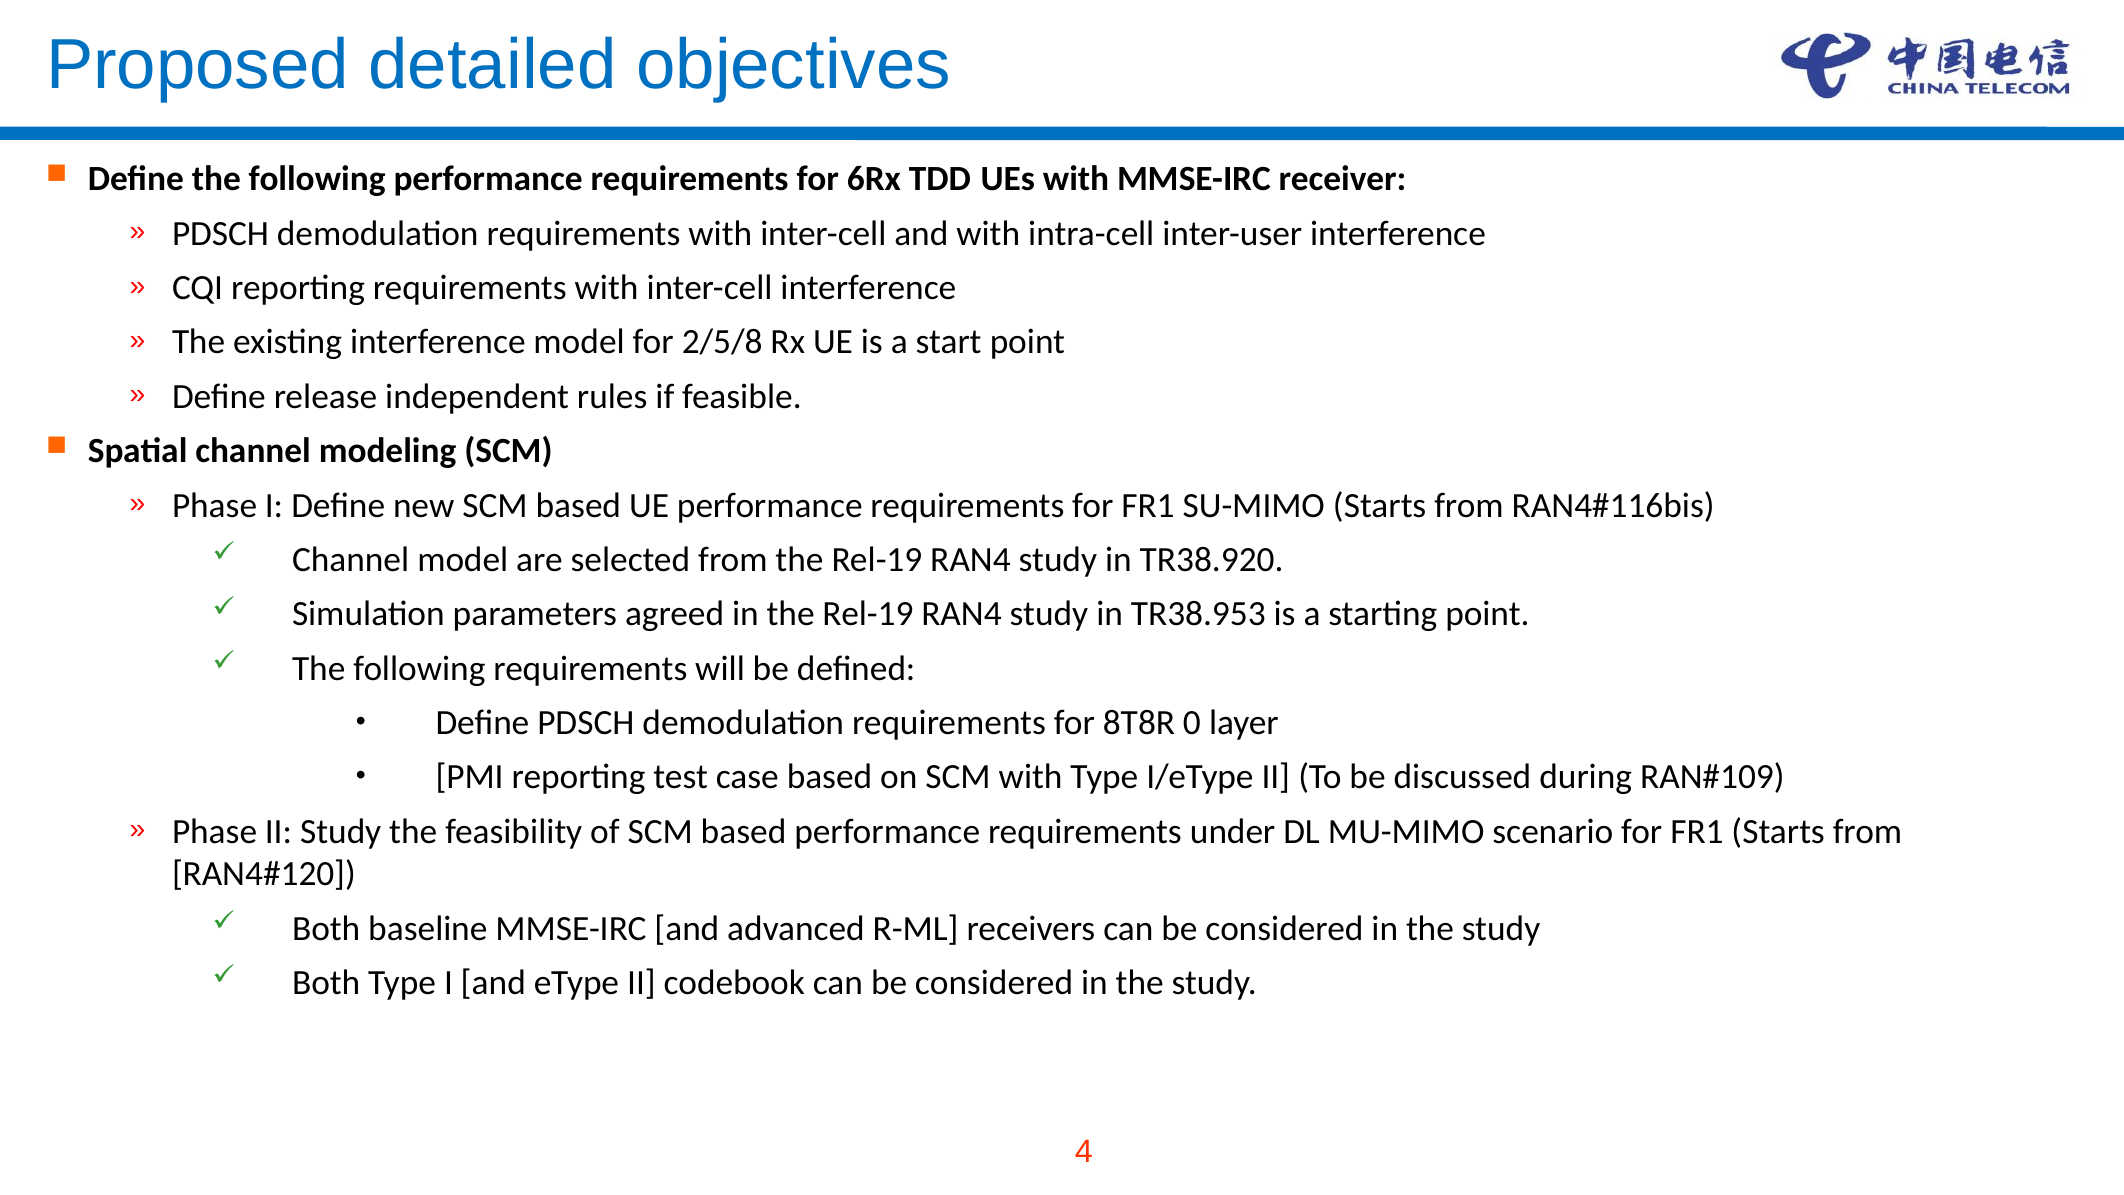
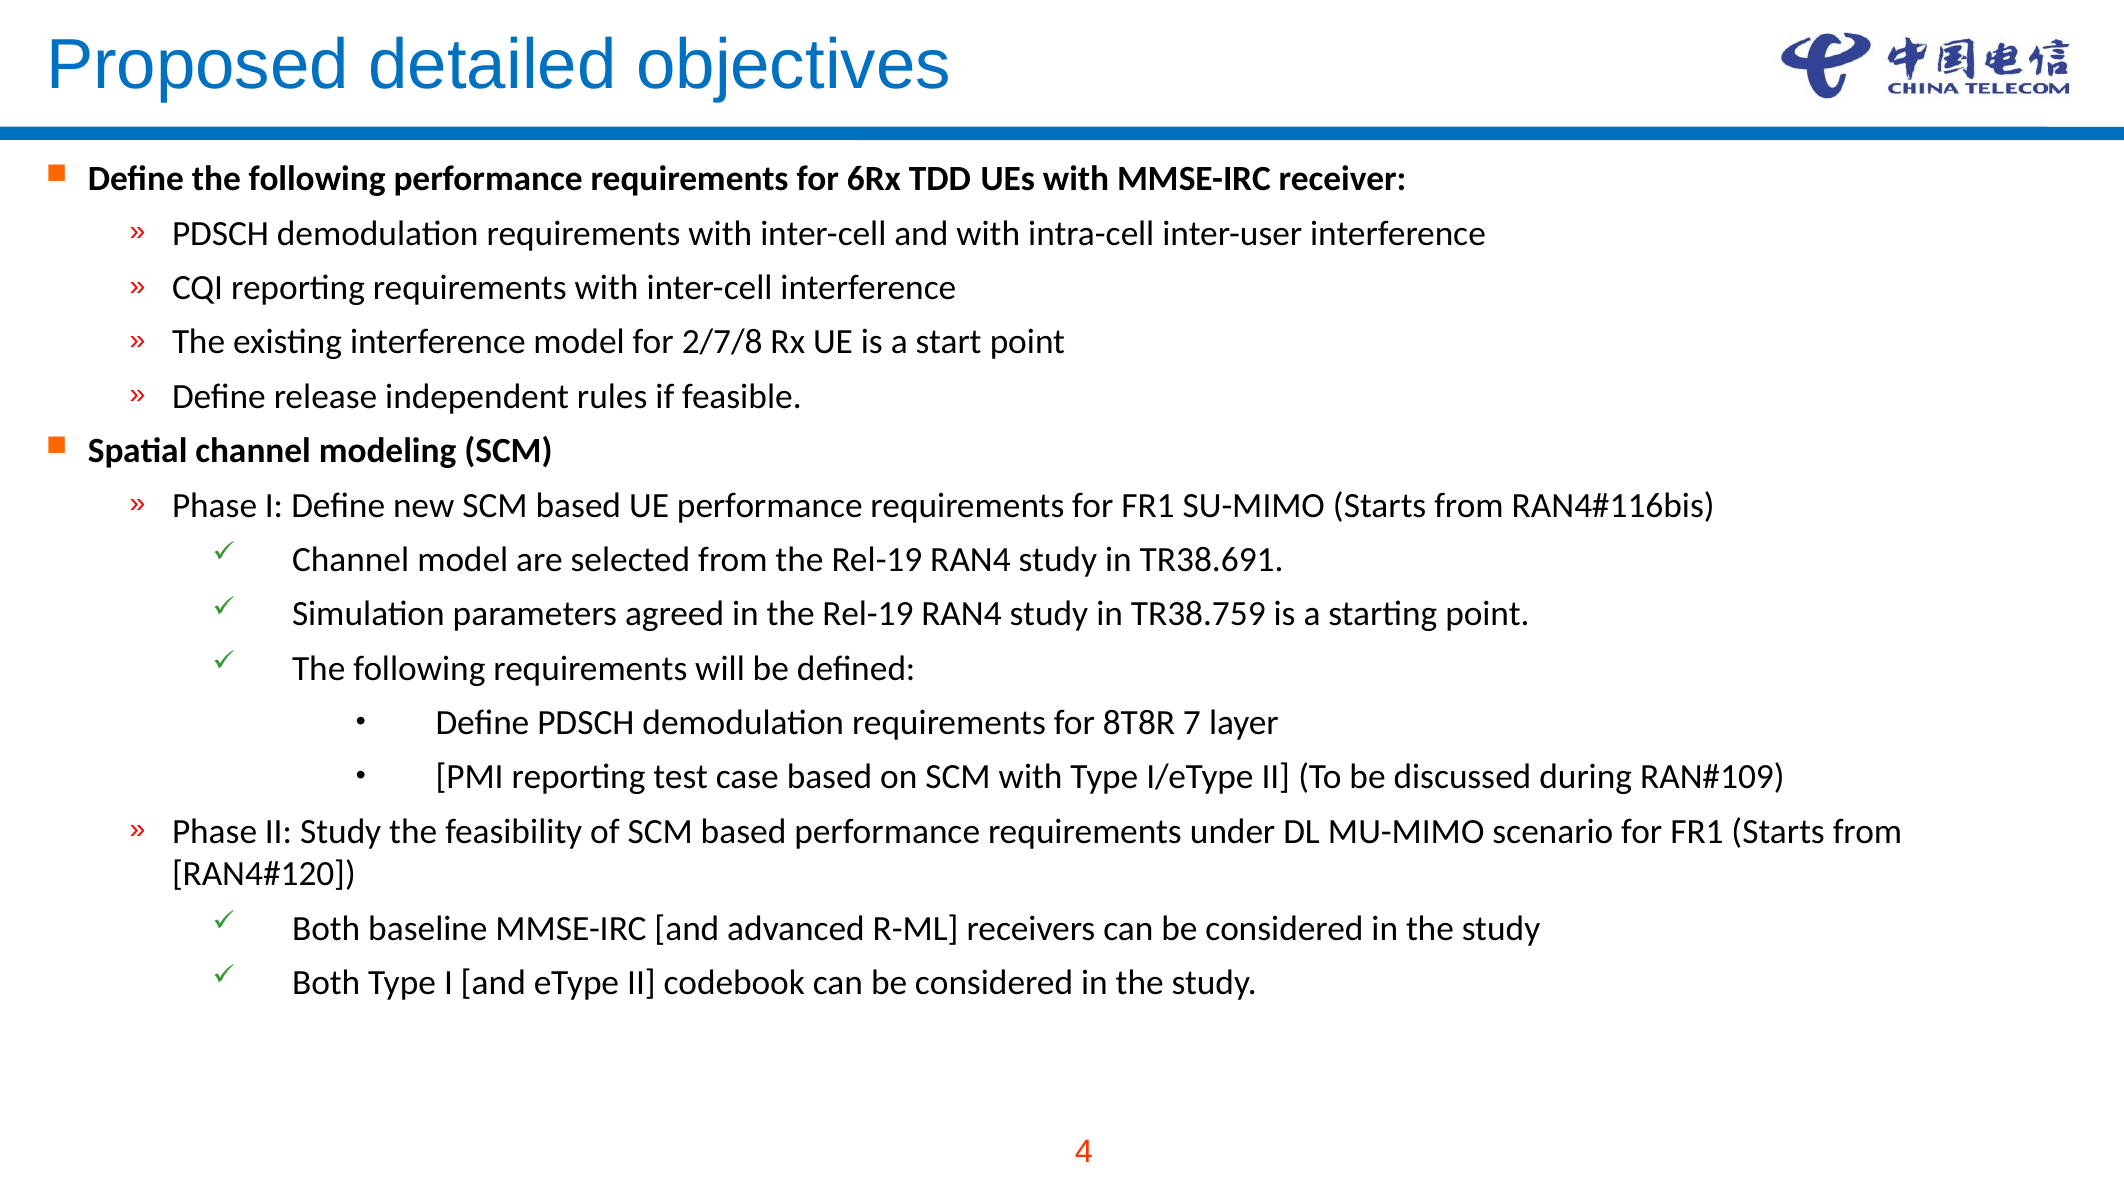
2/5/8: 2/5/8 -> 2/7/8
TR38.920: TR38.920 -> TR38.691
TR38.953: TR38.953 -> TR38.759
0: 0 -> 7
